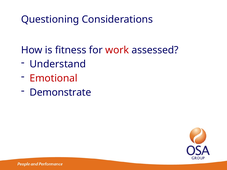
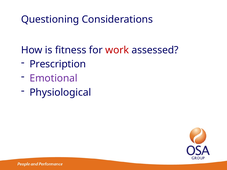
Understand: Understand -> Prescription
Emotional colour: red -> purple
Demonstrate: Demonstrate -> Physiological
